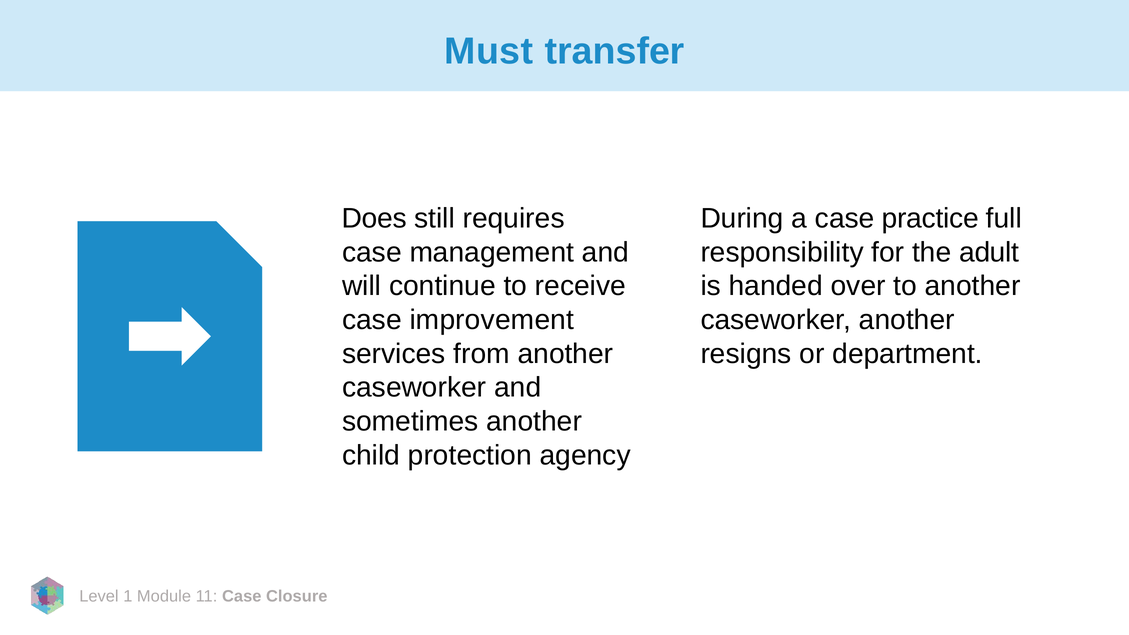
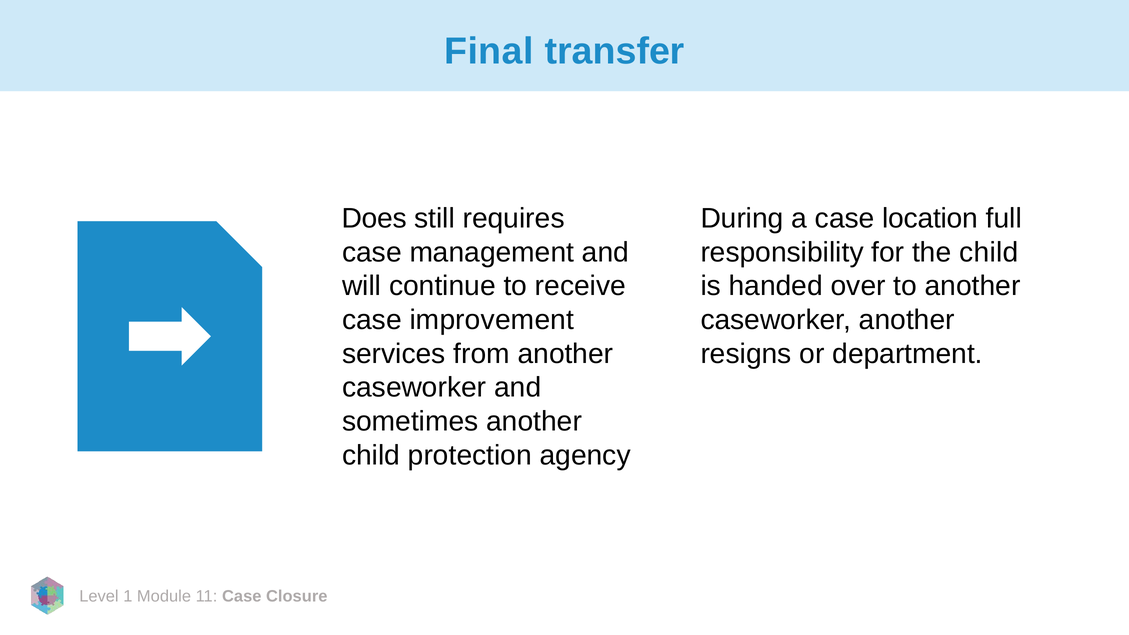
Must: Must -> Final
practice: practice -> location
the adult: adult -> child
